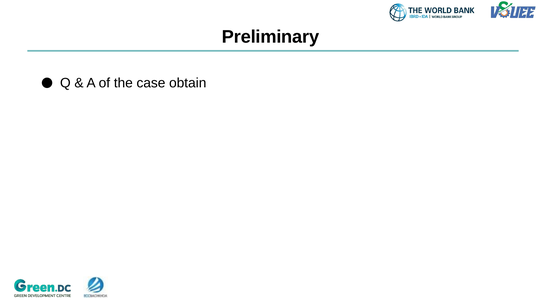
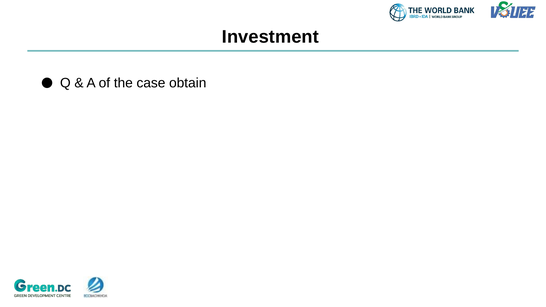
Preliminary: Preliminary -> Investment
